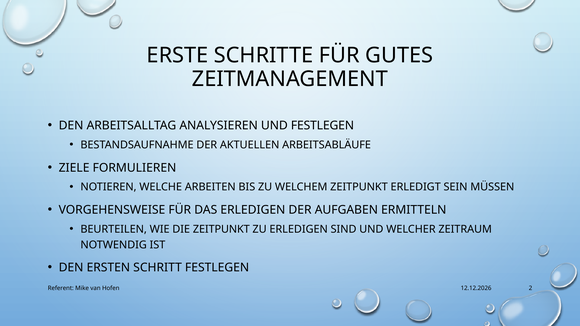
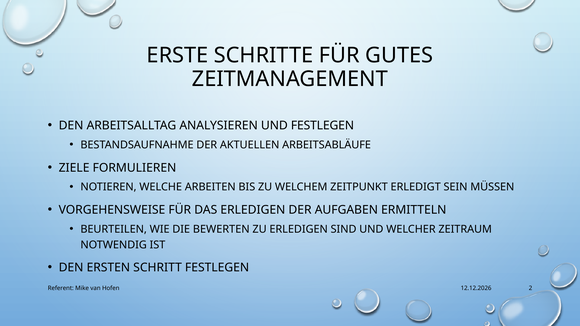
DIE ZEITPUNKT: ZEITPUNKT -> BEWERTEN
